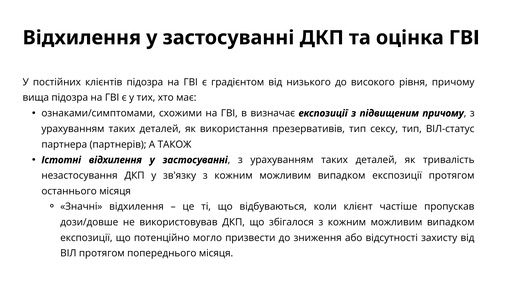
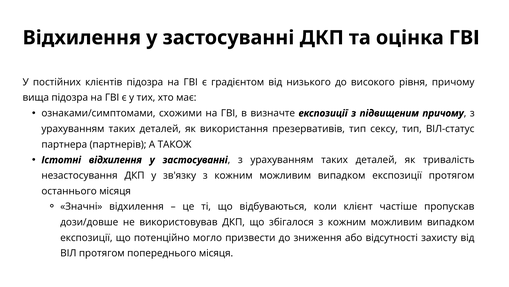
визначає: визначає -> визначте
